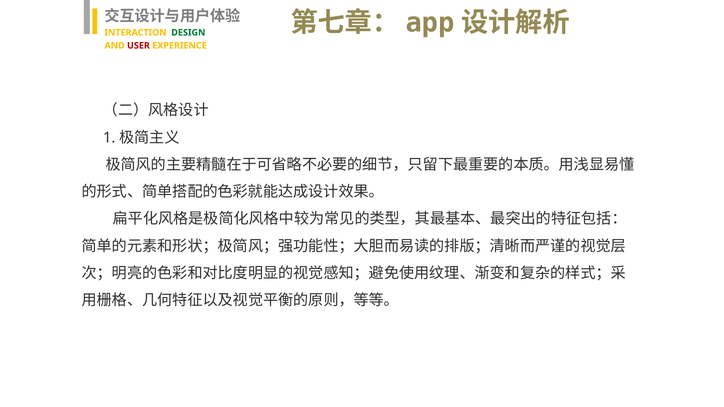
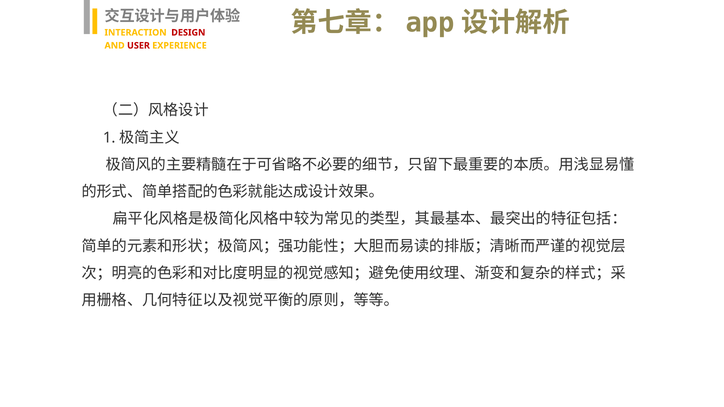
DESIGN colour: green -> red
